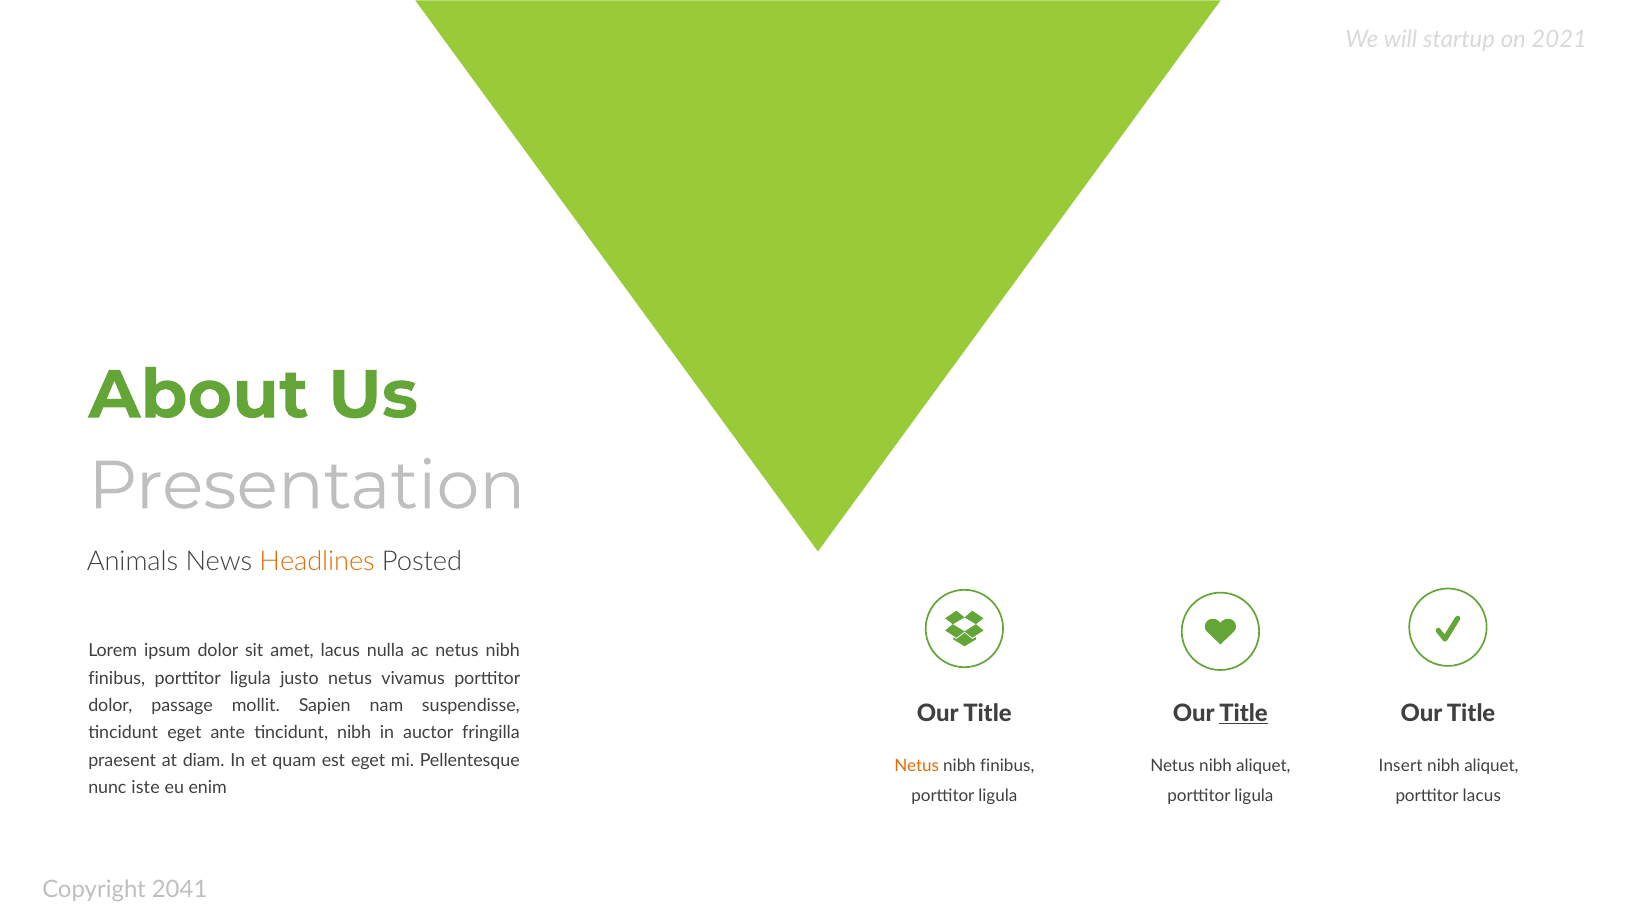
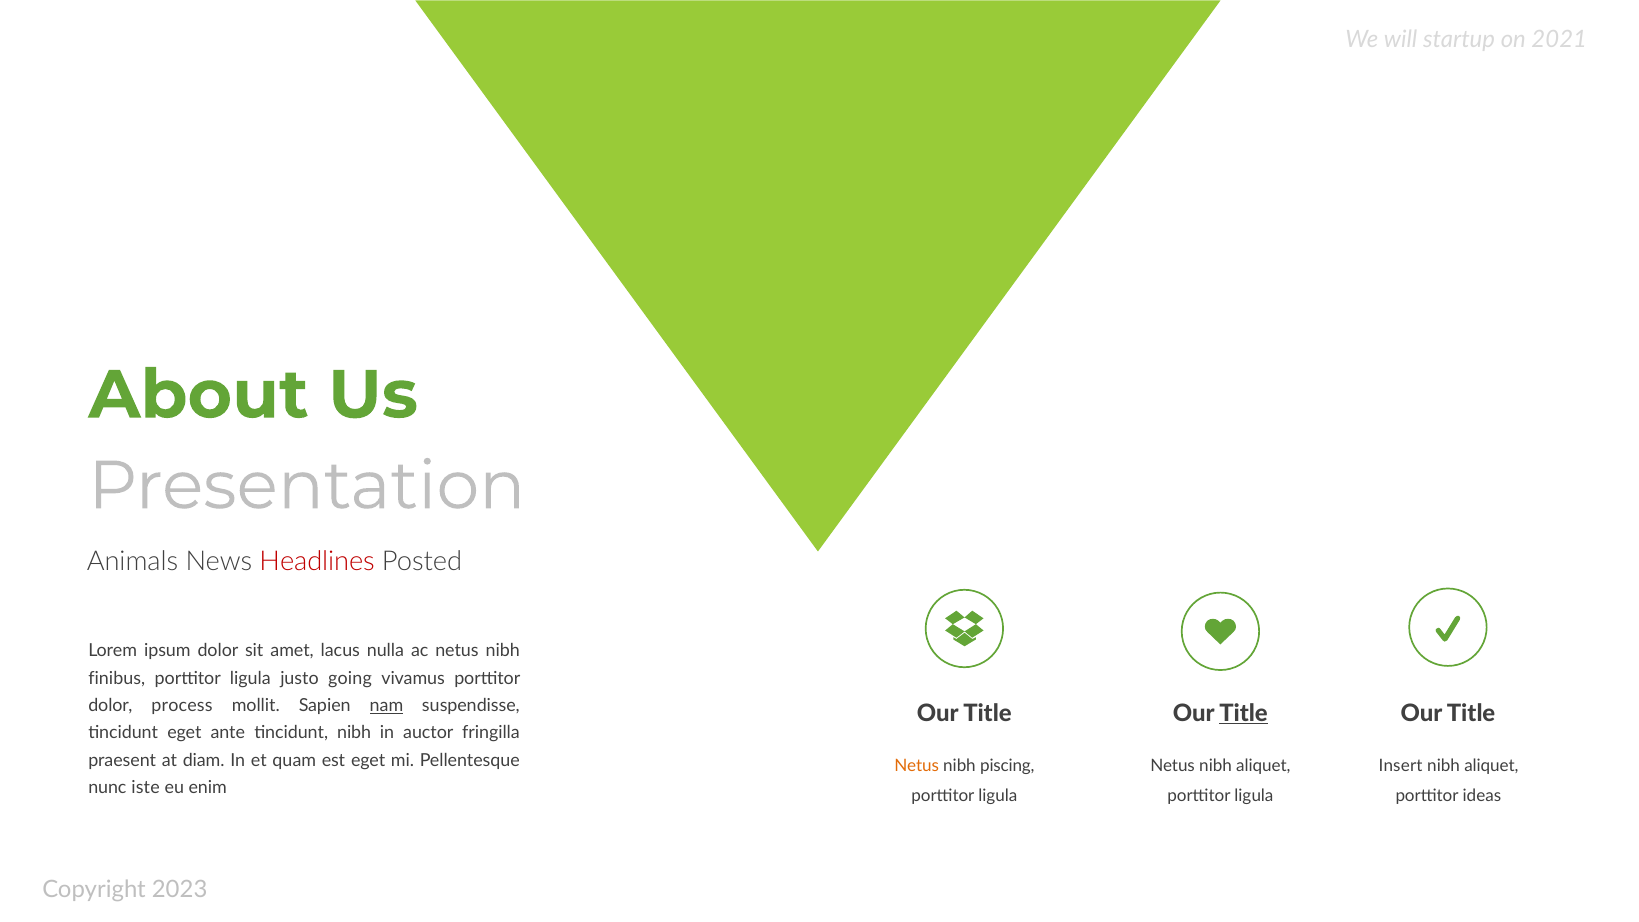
Headlines colour: orange -> red
justo netus: netus -> going
passage: passage -> process
nam underline: none -> present
finibus at (1007, 765): finibus -> piscing
porttitor lacus: lacus -> ideas
2041: 2041 -> 2023
